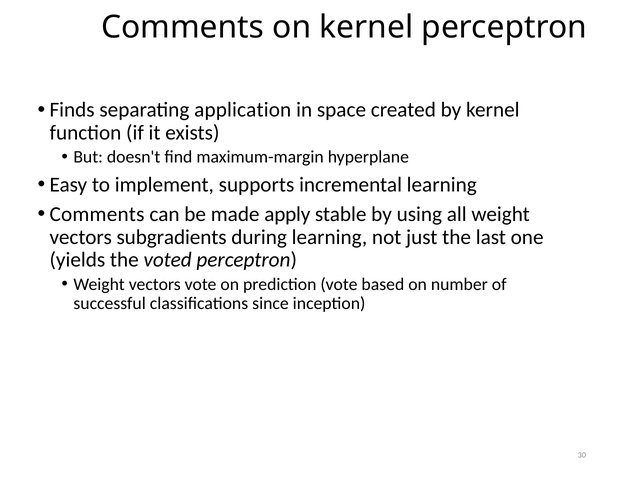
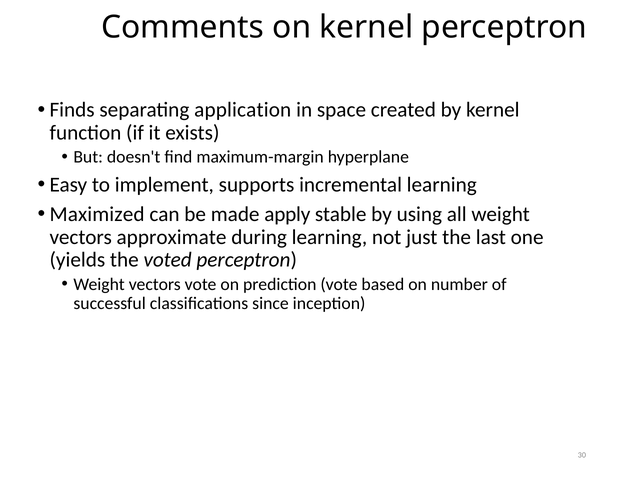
Comments at (97, 214): Comments -> Maximized
subgradients: subgradients -> approximate
